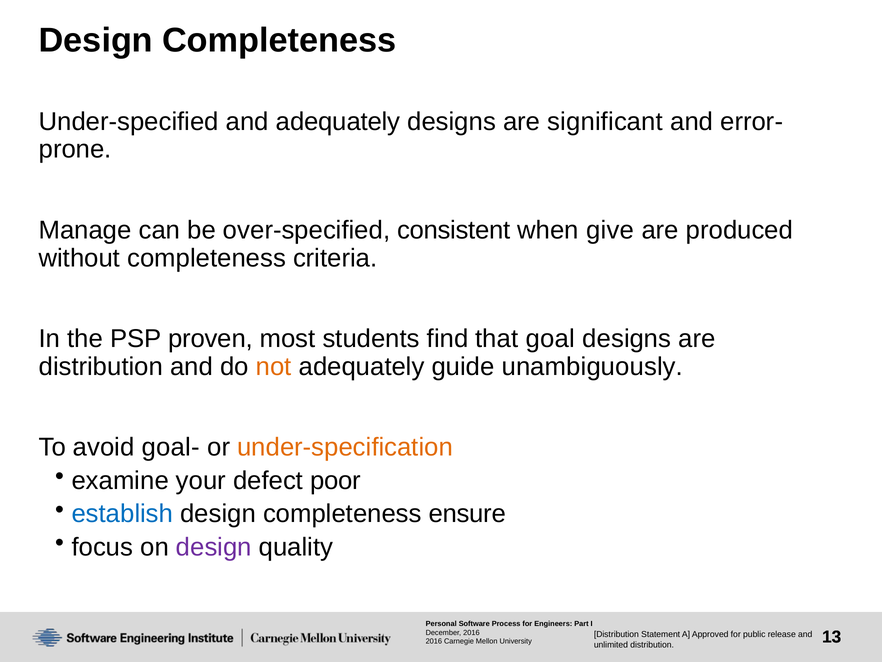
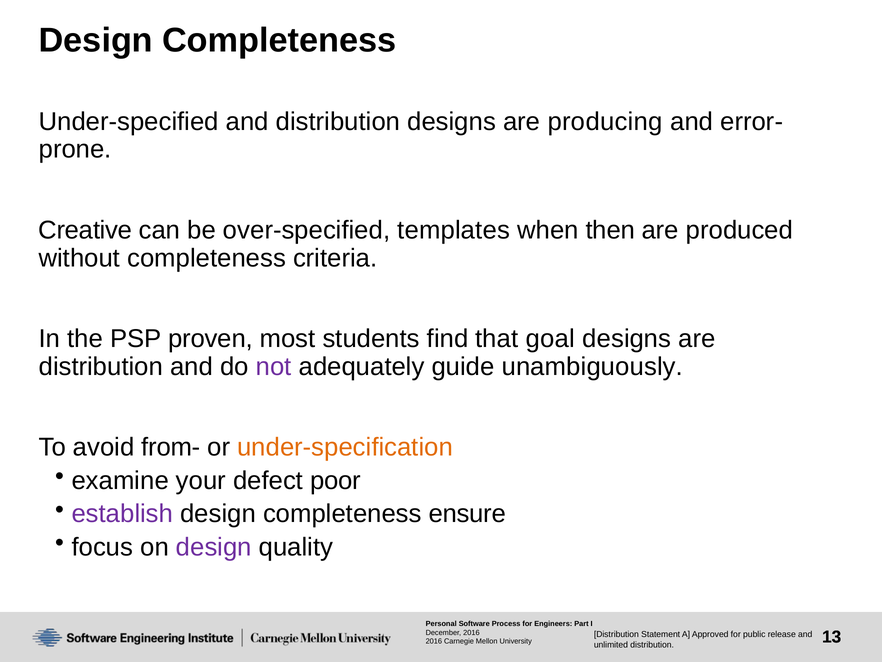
and adequately: adequately -> distribution
significant: significant -> producing
Manage: Manage -> Creative
consistent: consistent -> templates
give: give -> then
not colour: orange -> purple
goal-: goal- -> from-
establish colour: blue -> purple
